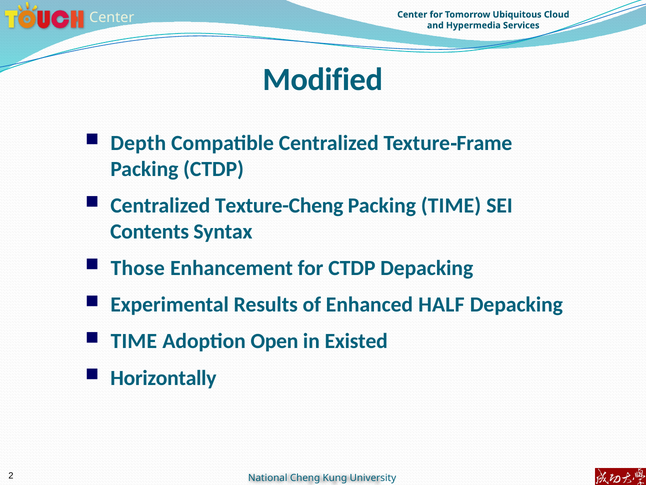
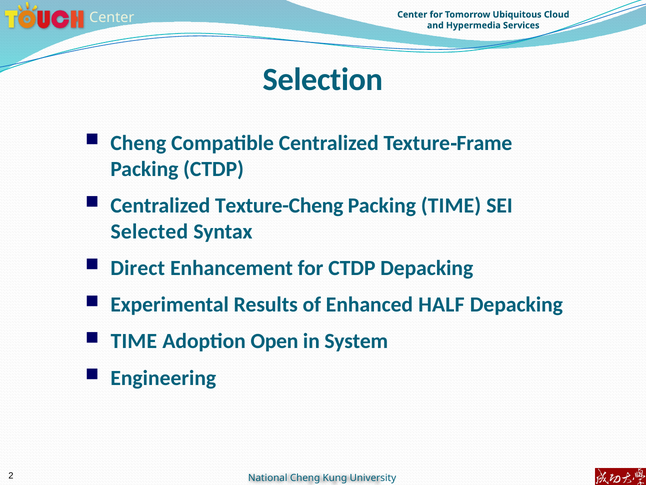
Modified: Modified -> Selection
Depth at (138, 143): Depth -> Cheng
Contents: Contents -> Selected
Those: Those -> Direct
Existed: Existed -> System
Horizontally: Horizontally -> Engineering
